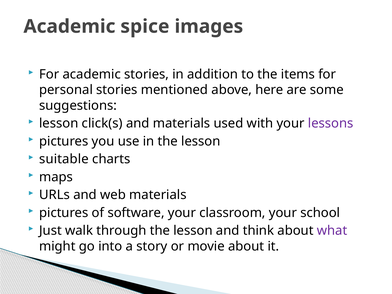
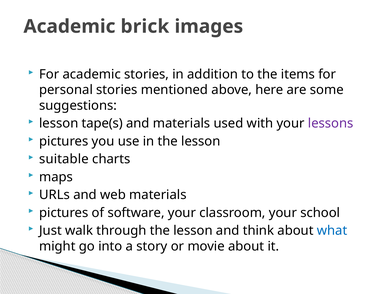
spice: spice -> brick
click(s: click(s -> tape(s
what colour: purple -> blue
